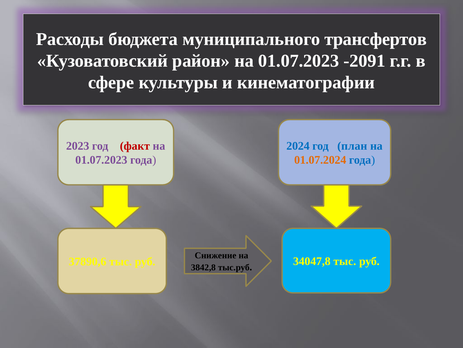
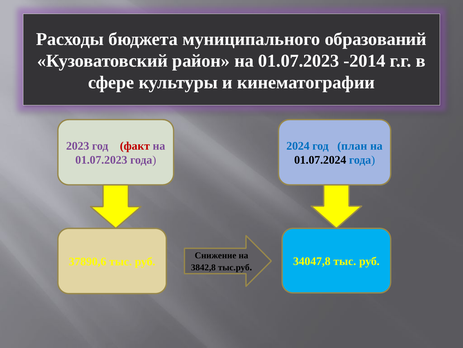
трансфертов: трансфертов -> образований
-2091: -2091 -> -2014
01.07.2024 colour: orange -> black
